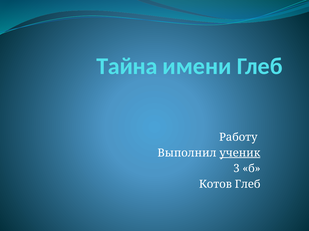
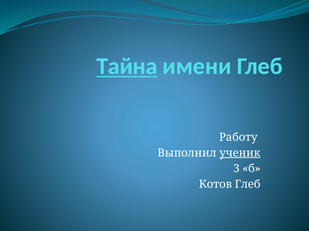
Тайна underline: none -> present
